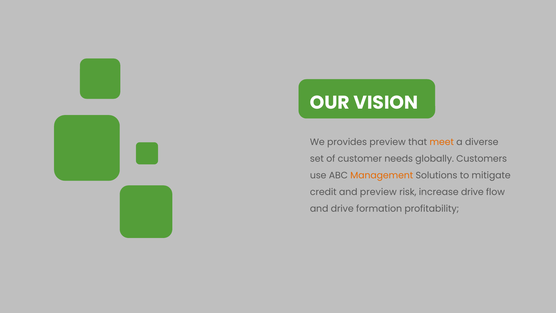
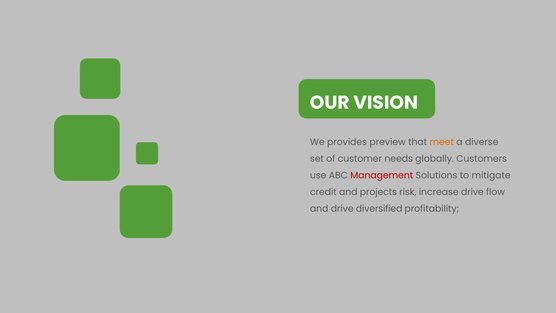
Management colour: orange -> red
and preview: preview -> projects
formation: formation -> diversified
